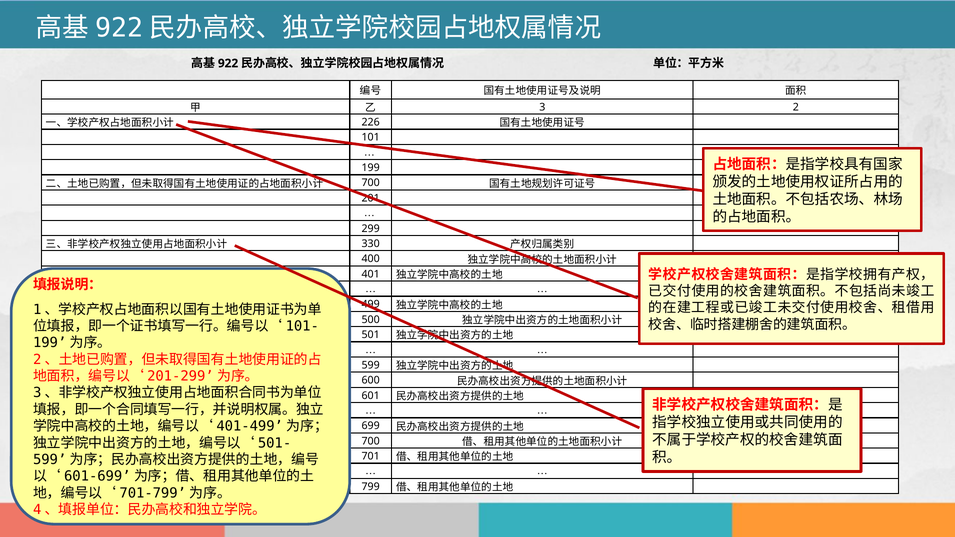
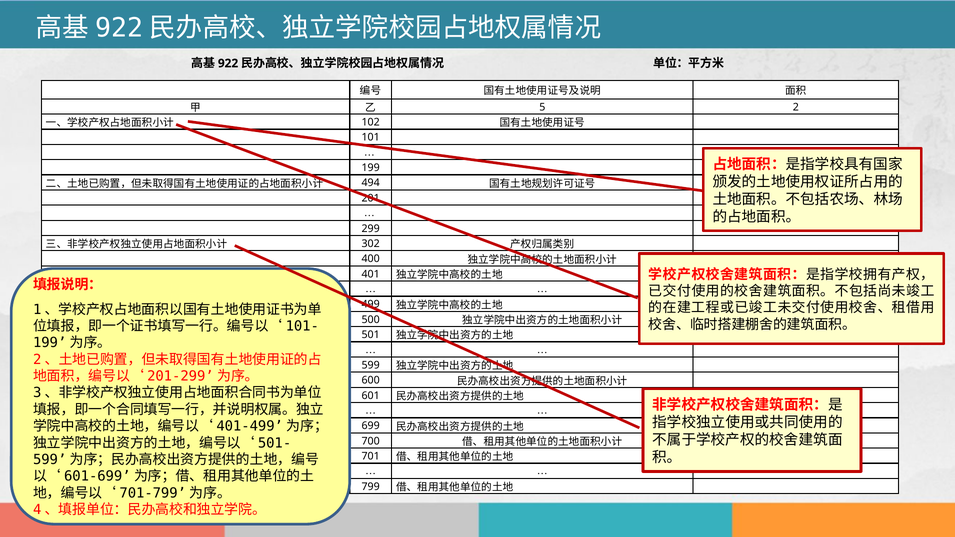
3: 3 -> 5
226: 226 -> 102
700 at (371, 183): 700 -> 494
330: 330 -> 302
